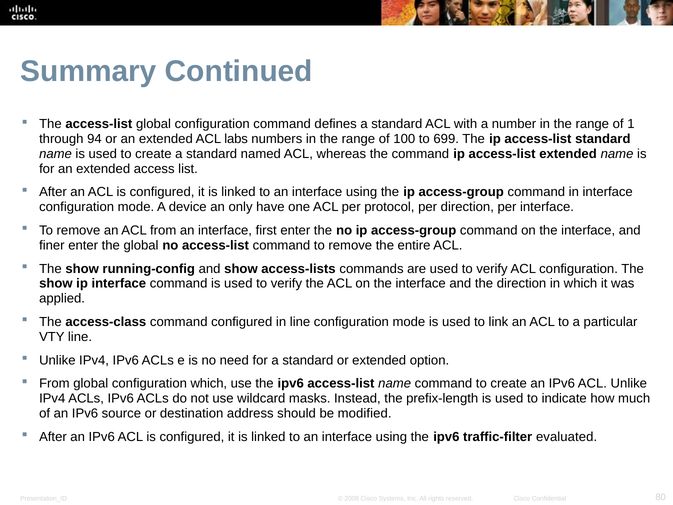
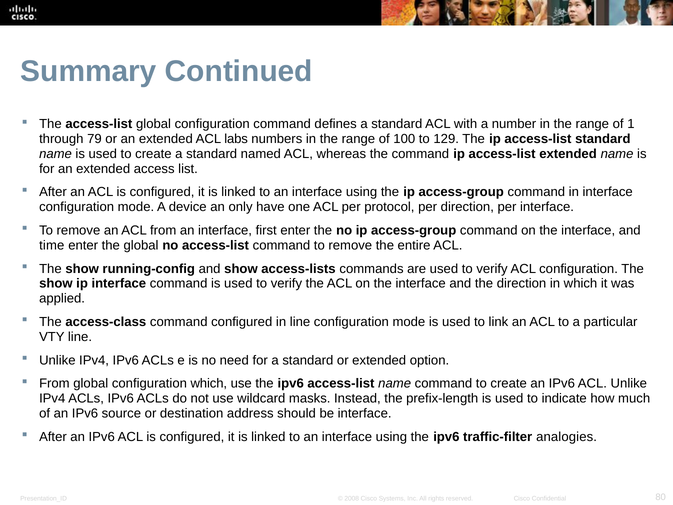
94: 94 -> 79
699: 699 -> 129
finer: finer -> time
be modified: modified -> interface
evaluated: evaluated -> analogies
